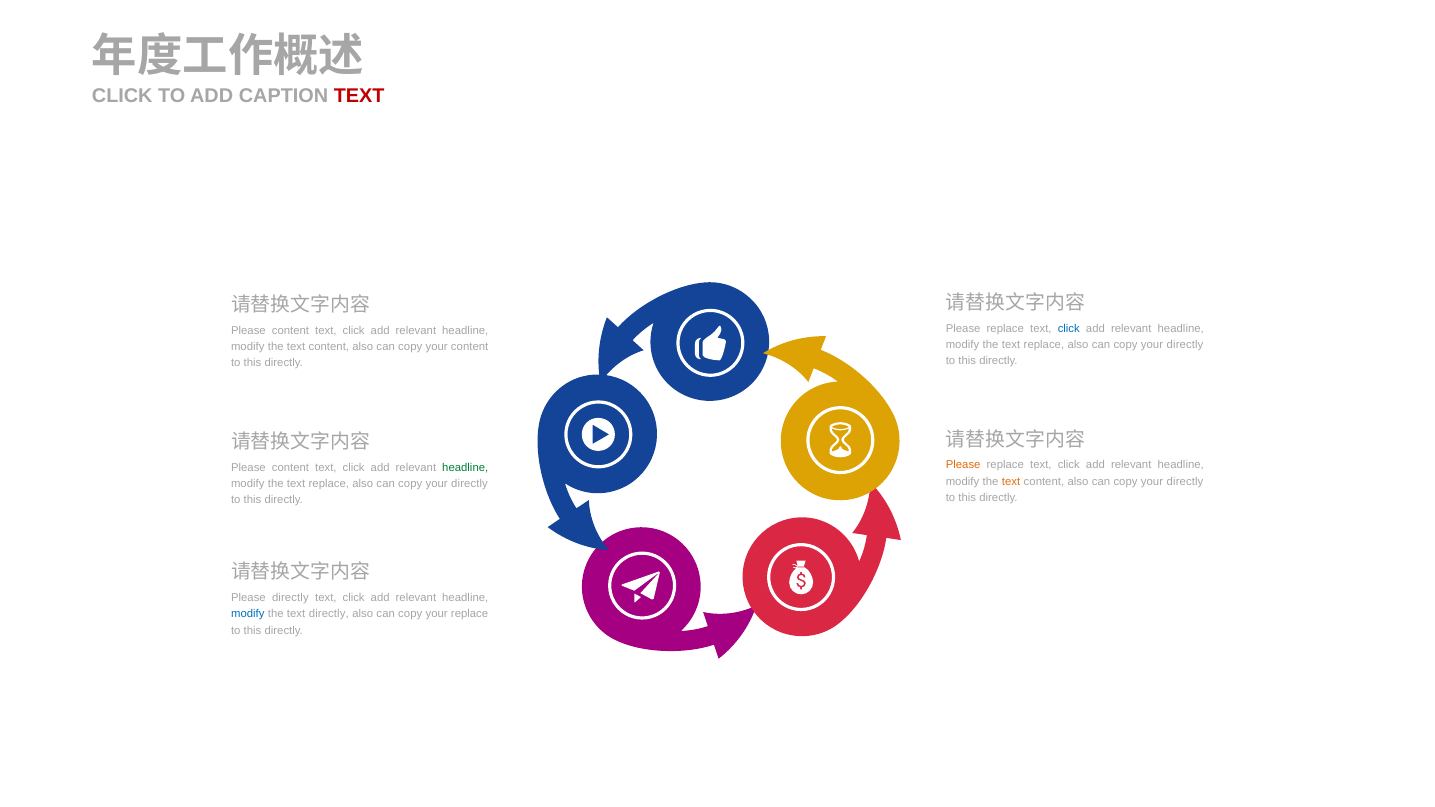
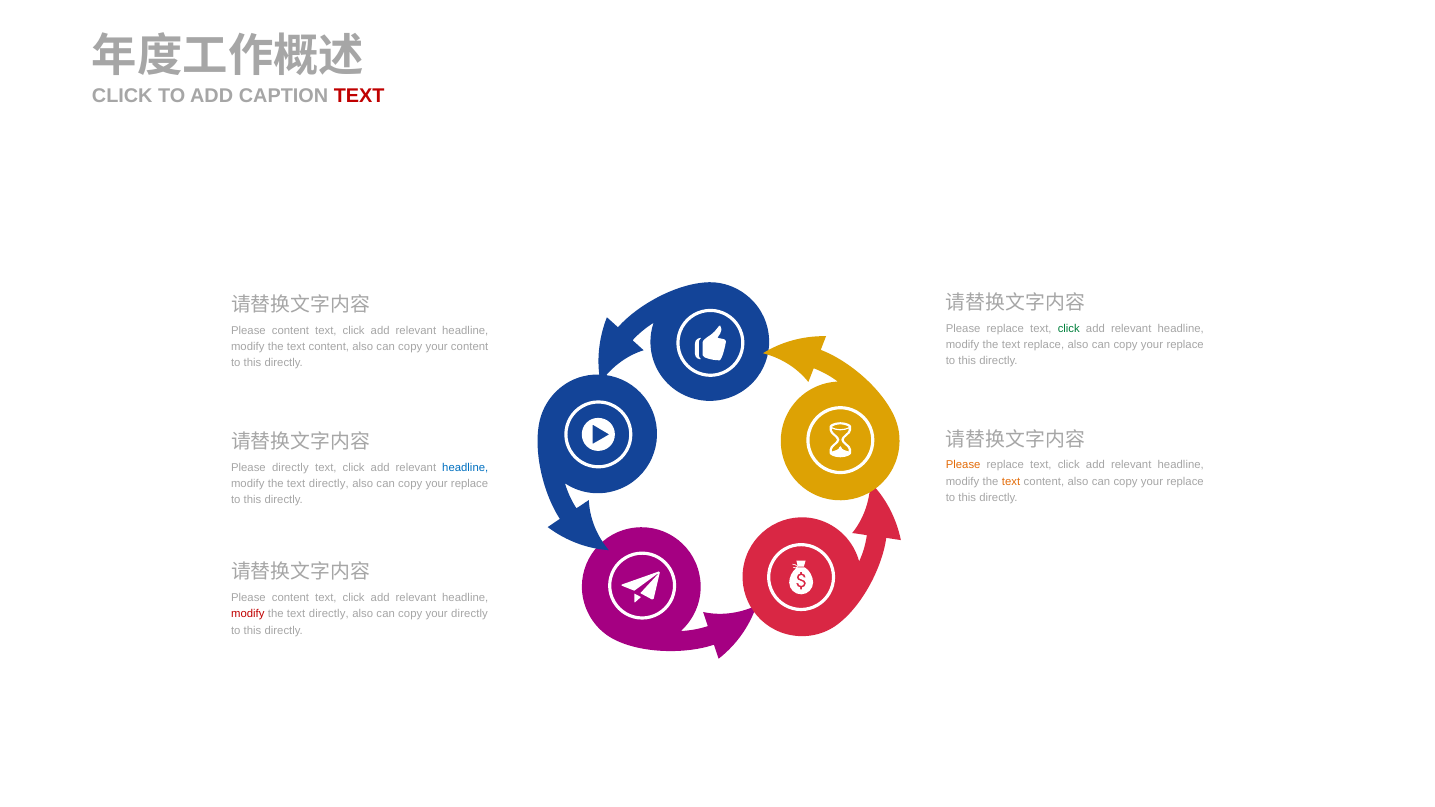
click at (1069, 328) colour: blue -> green
directly at (1185, 345): directly -> replace
content at (290, 468): content -> directly
headline at (465, 468) colour: green -> blue
directly at (1185, 482): directly -> replace
replace at (329, 484): replace -> directly
directly at (470, 484): directly -> replace
directly at (290, 598): directly -> content
modify at (248, 614) colour: blue -> red
your replace: replace -> directly
